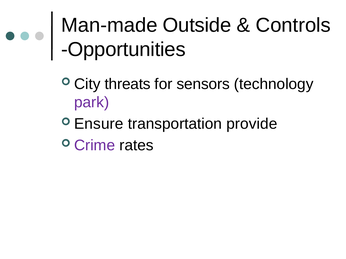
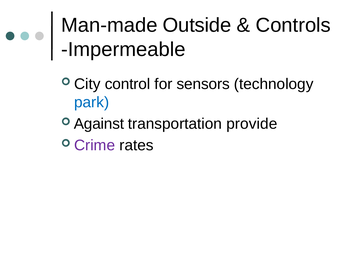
Opportunities: Opportunities -> Impermeable
threats: threats -> control
park colour: purple -> blue
Ensure: Ensure -> Against
